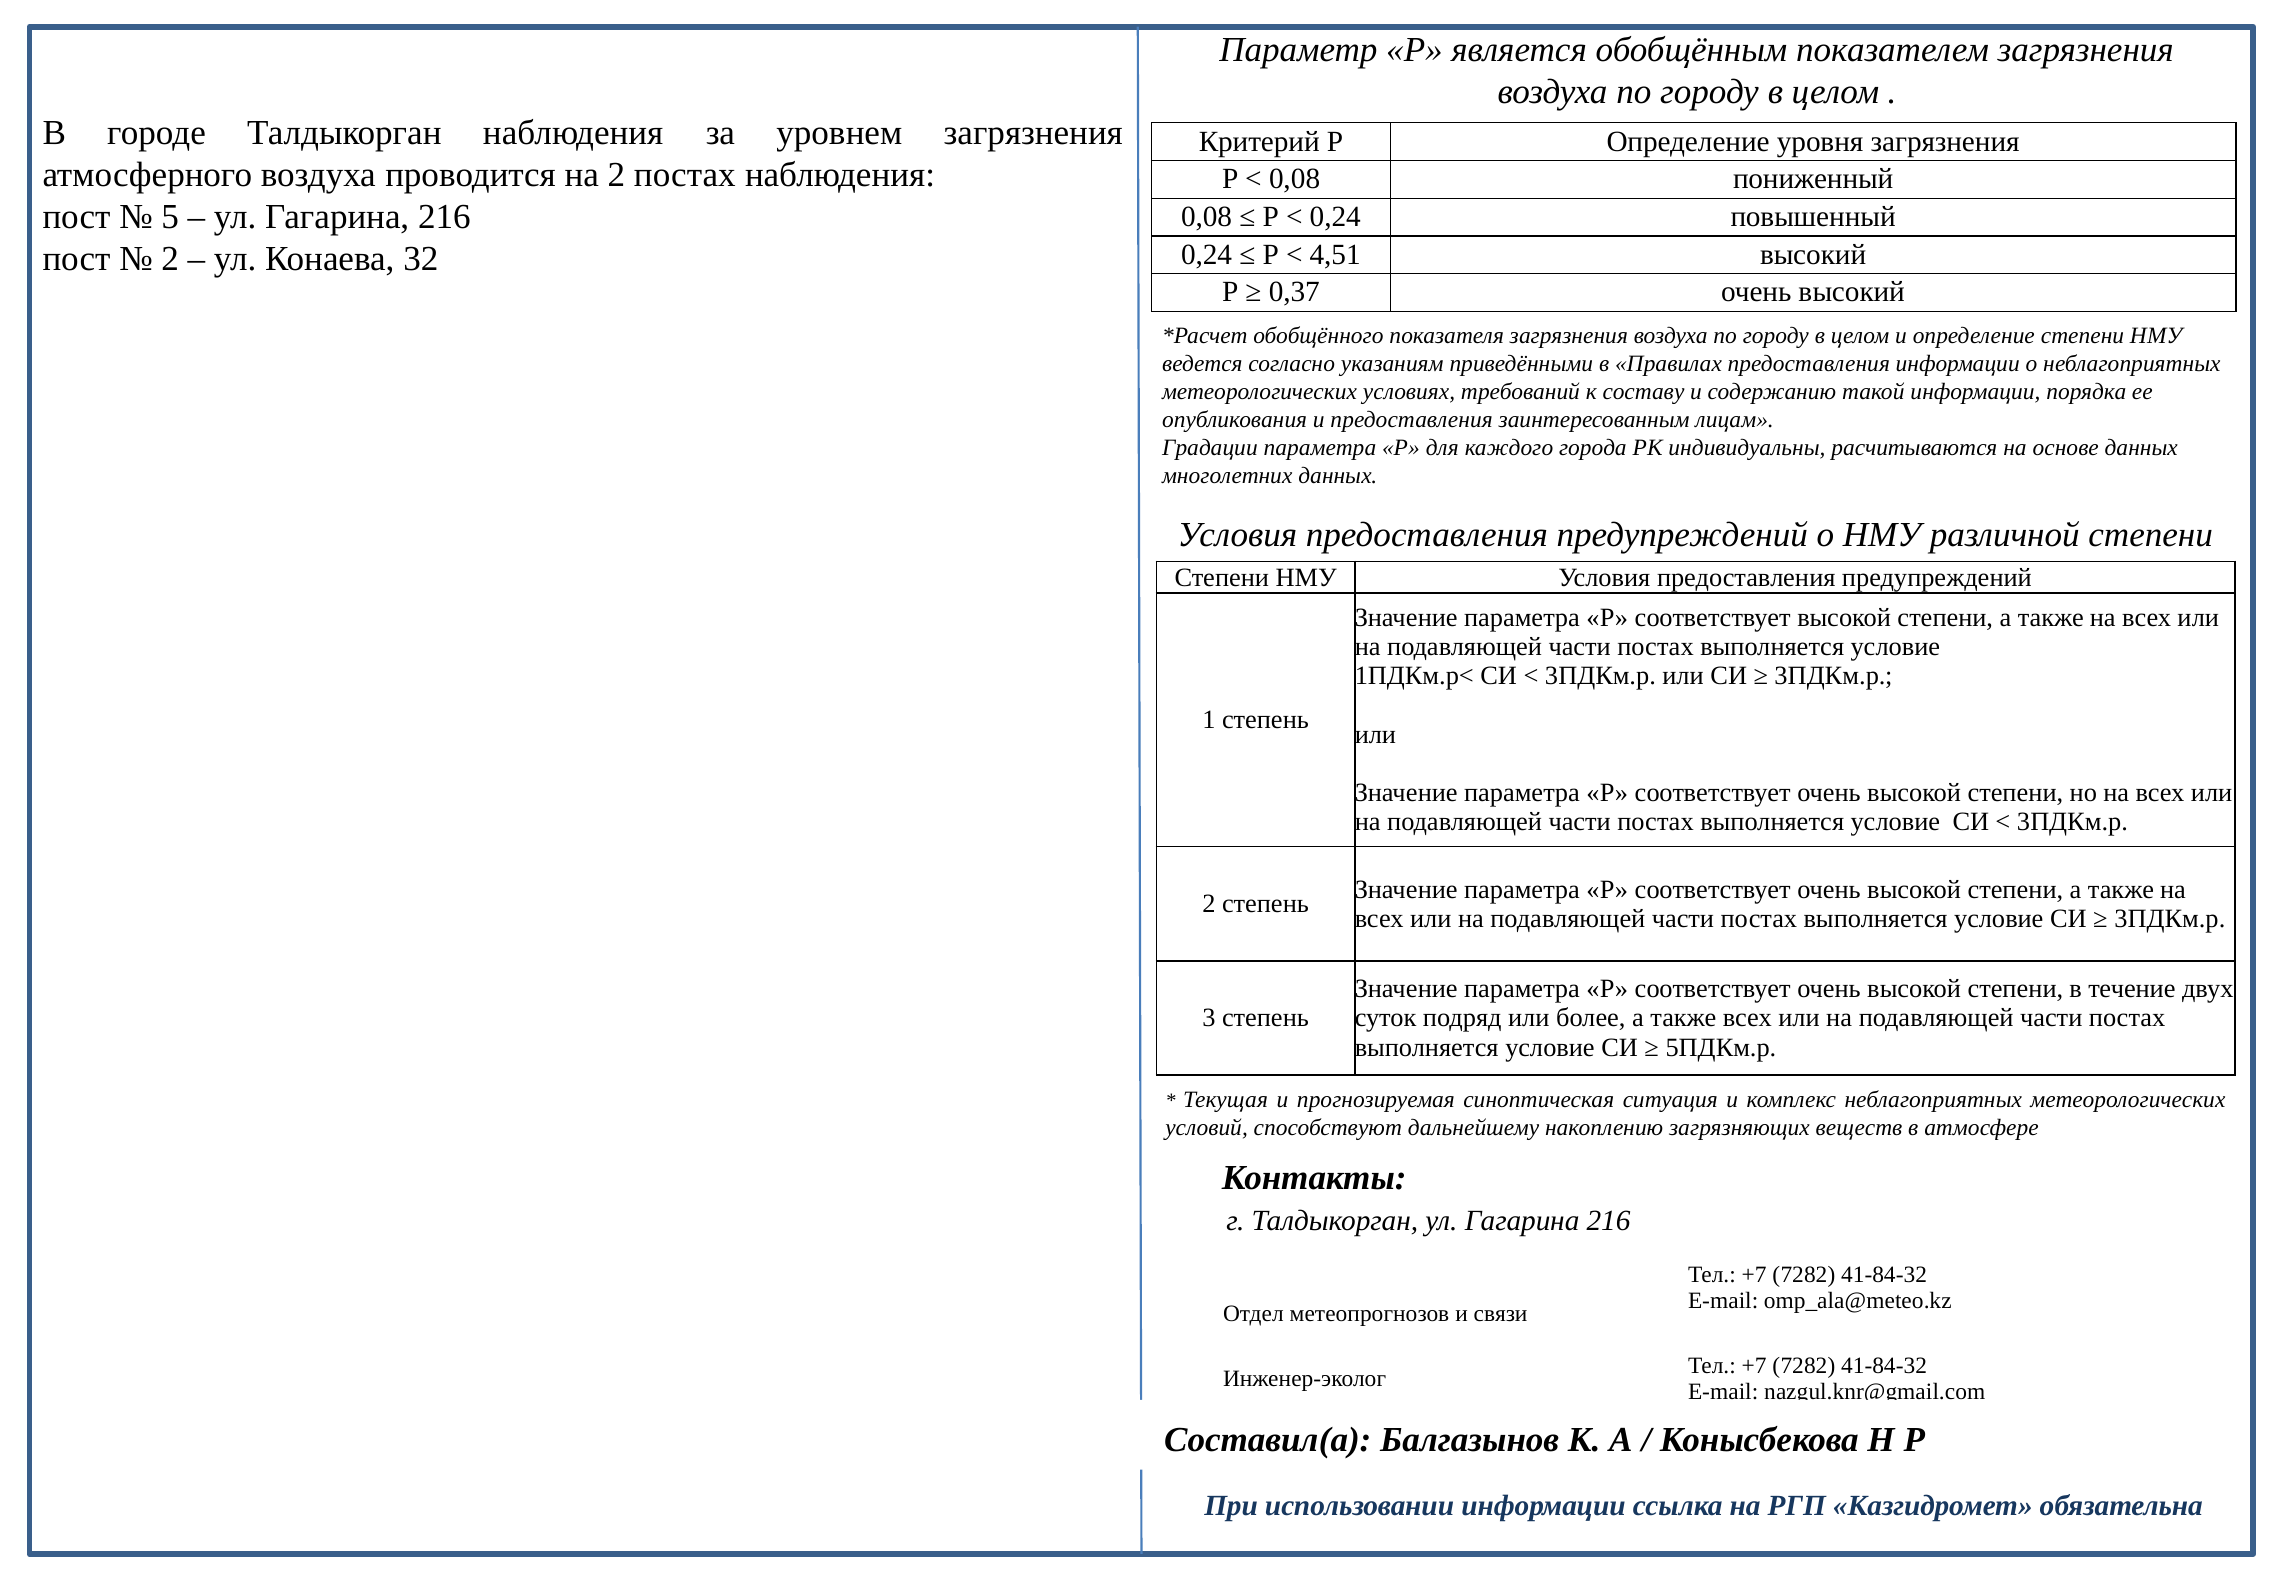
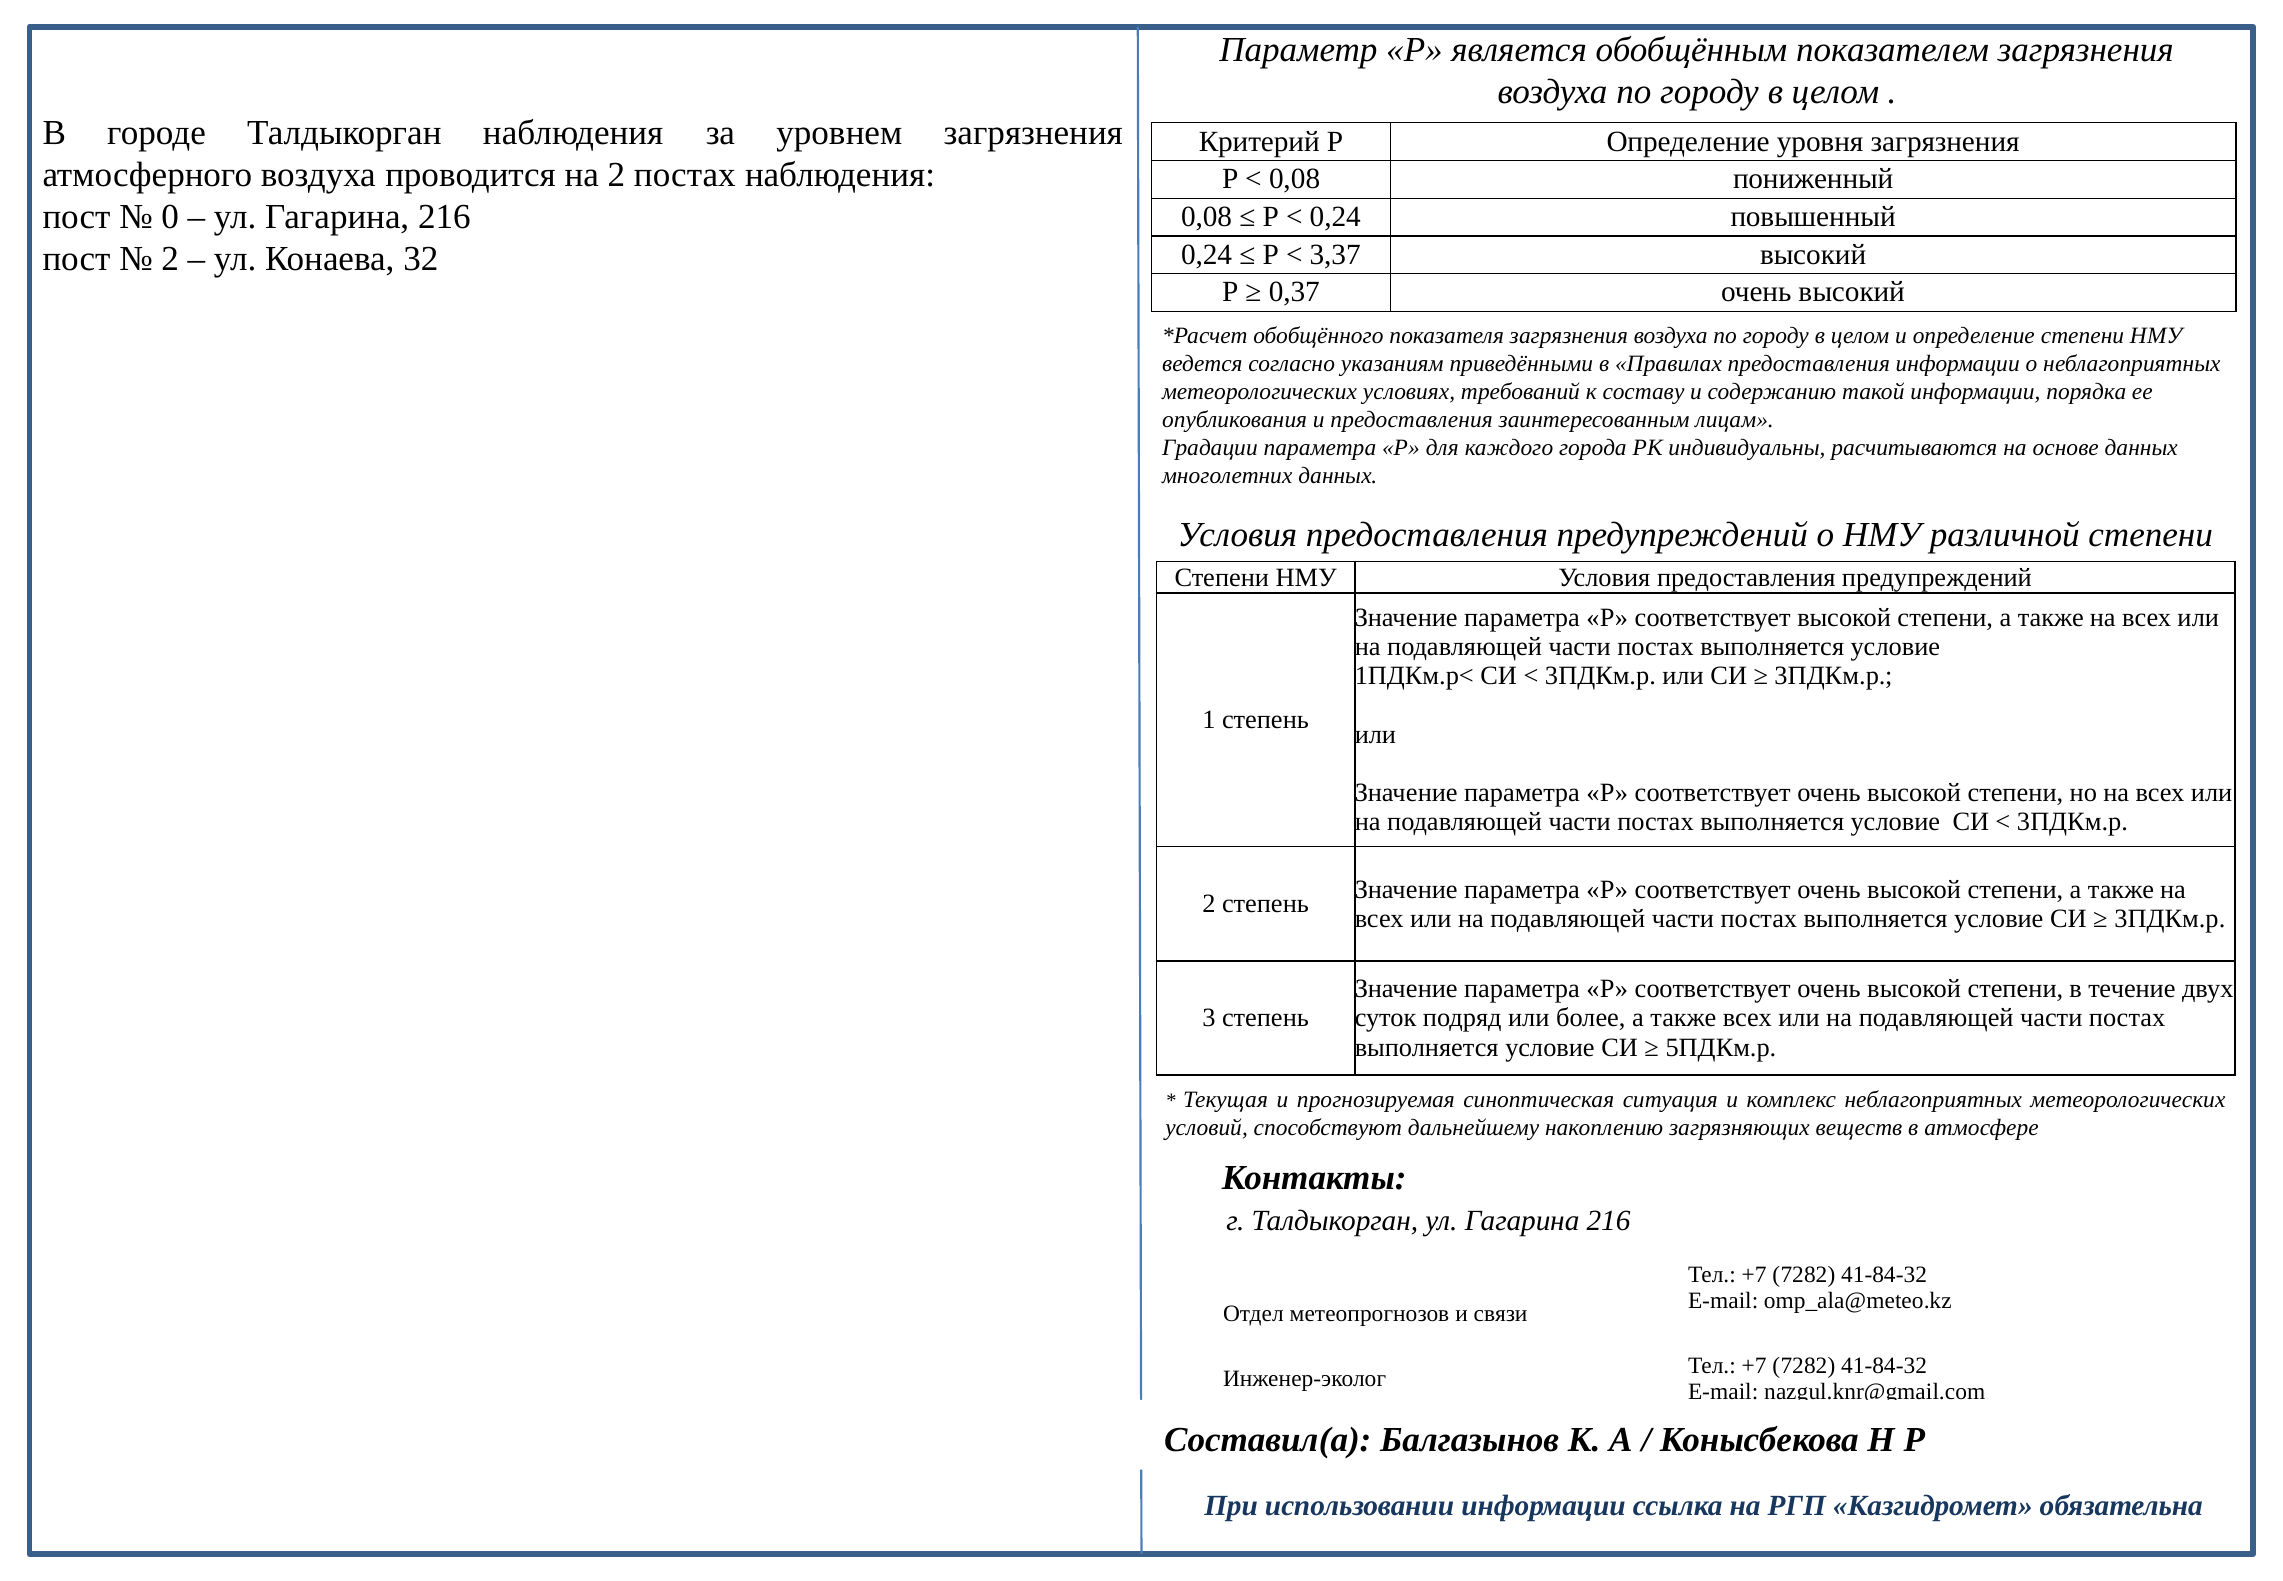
5: 5 -> 0
4,51: 4,51 -> 3,37
